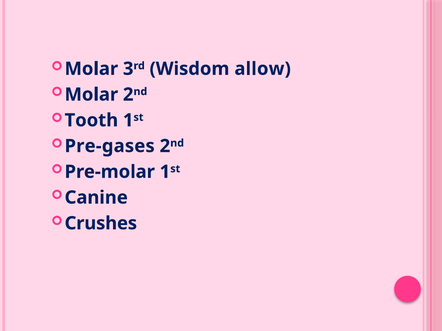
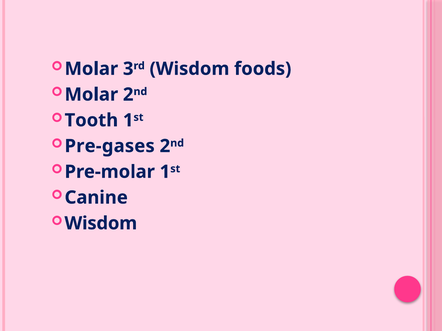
allow: allow -> foods
Crushes at (101, 224): Crushes -> Wisdom
